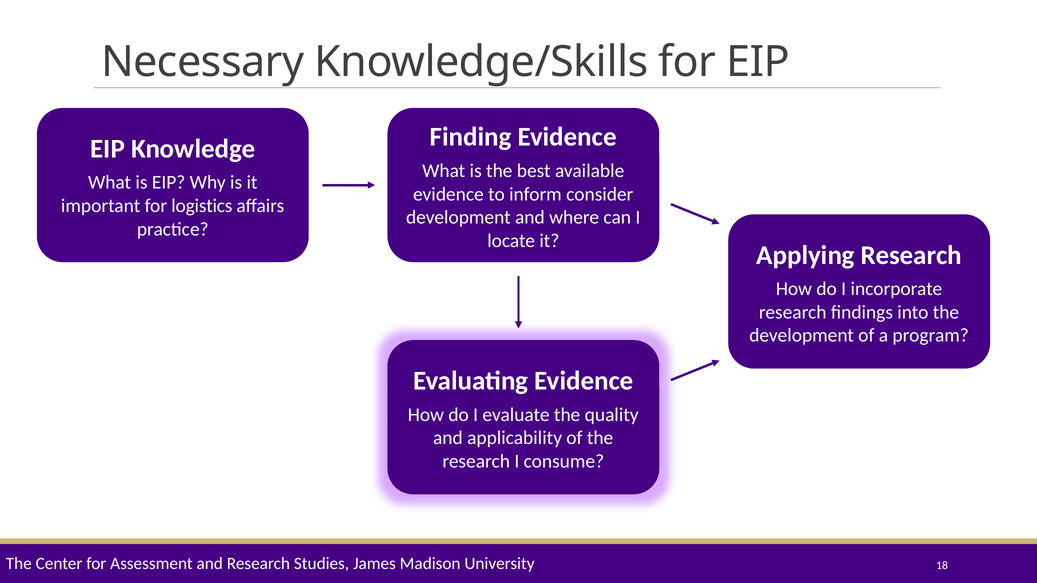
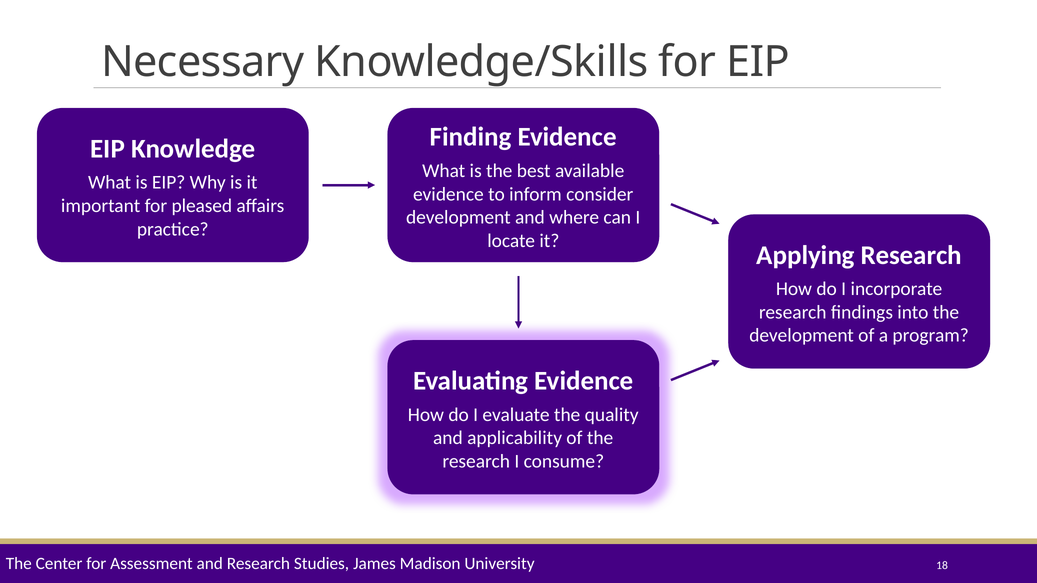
logistics: logistics -> pleased
